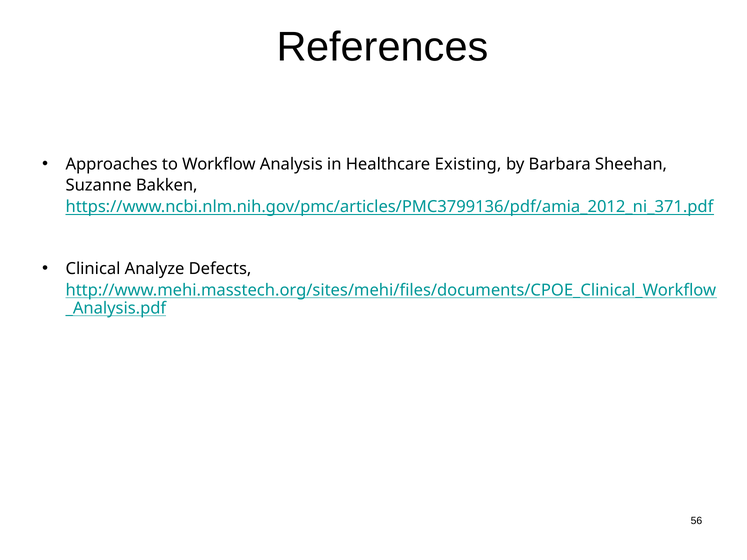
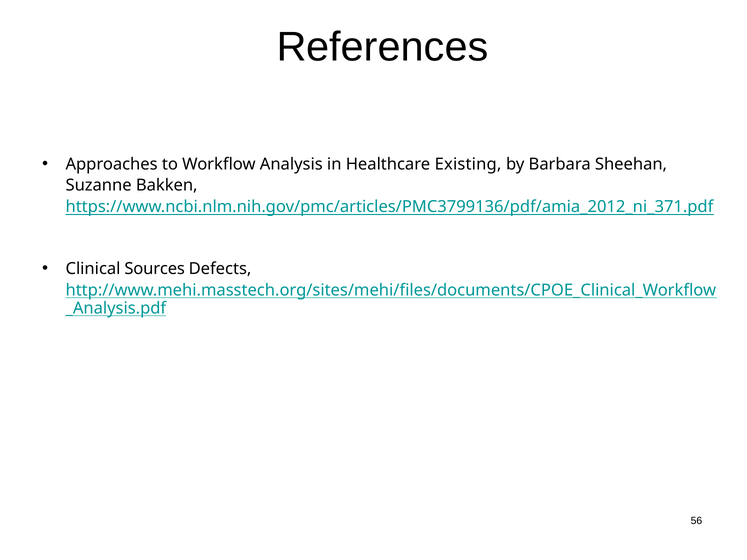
Analyze: Analyze -> Sources
